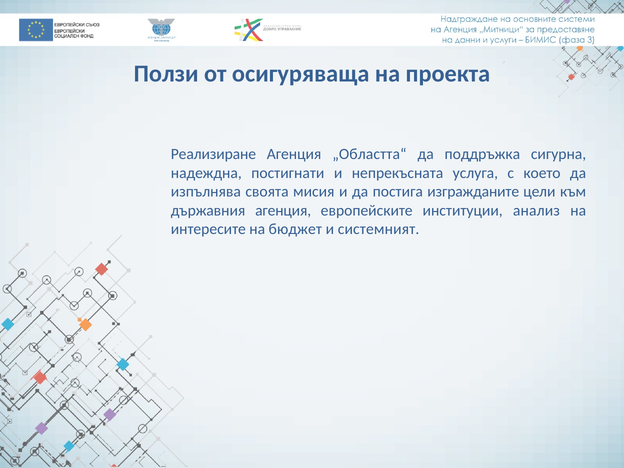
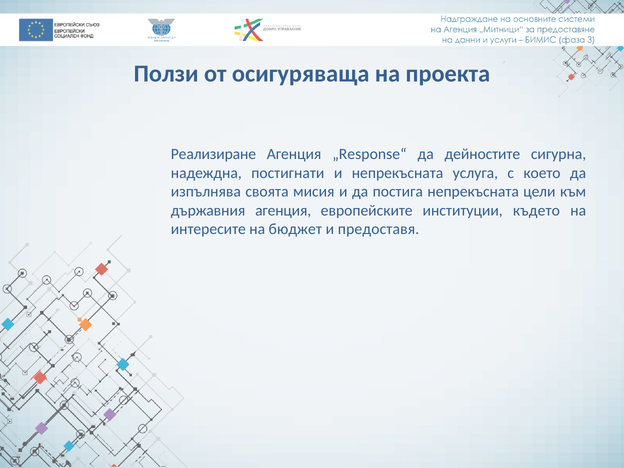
„Областта“: „Областта“ -> „Response“
поддръжка: поддръжка -> дейностите
постига изгражданите: изгражданите -> непрекъсната
анализ: анализ -> където
системният: системният -> предоставя
